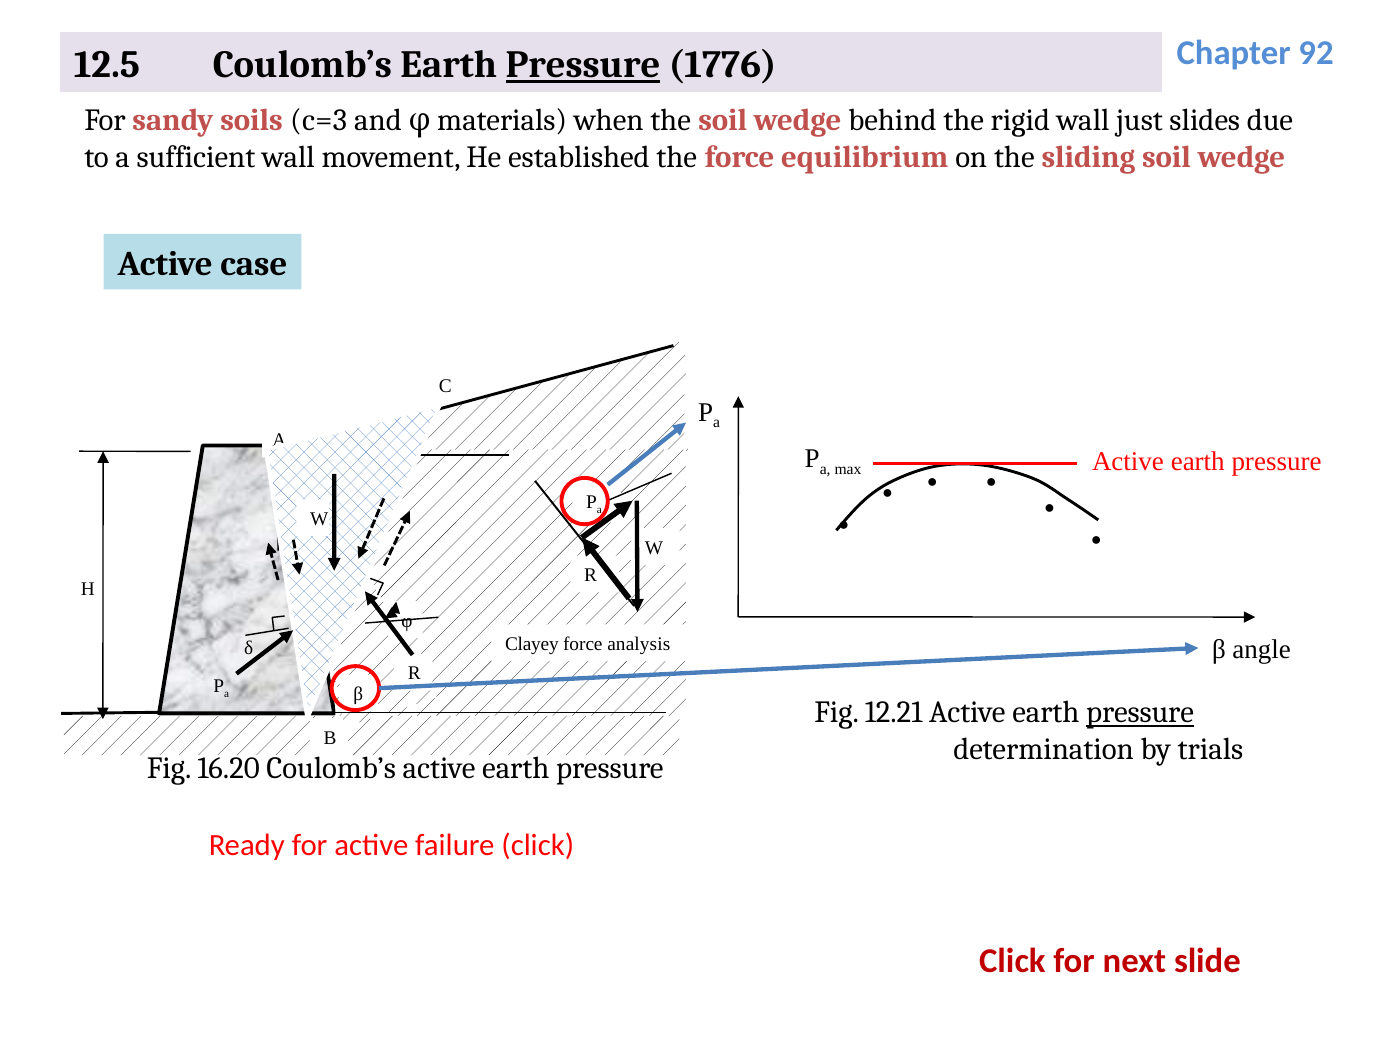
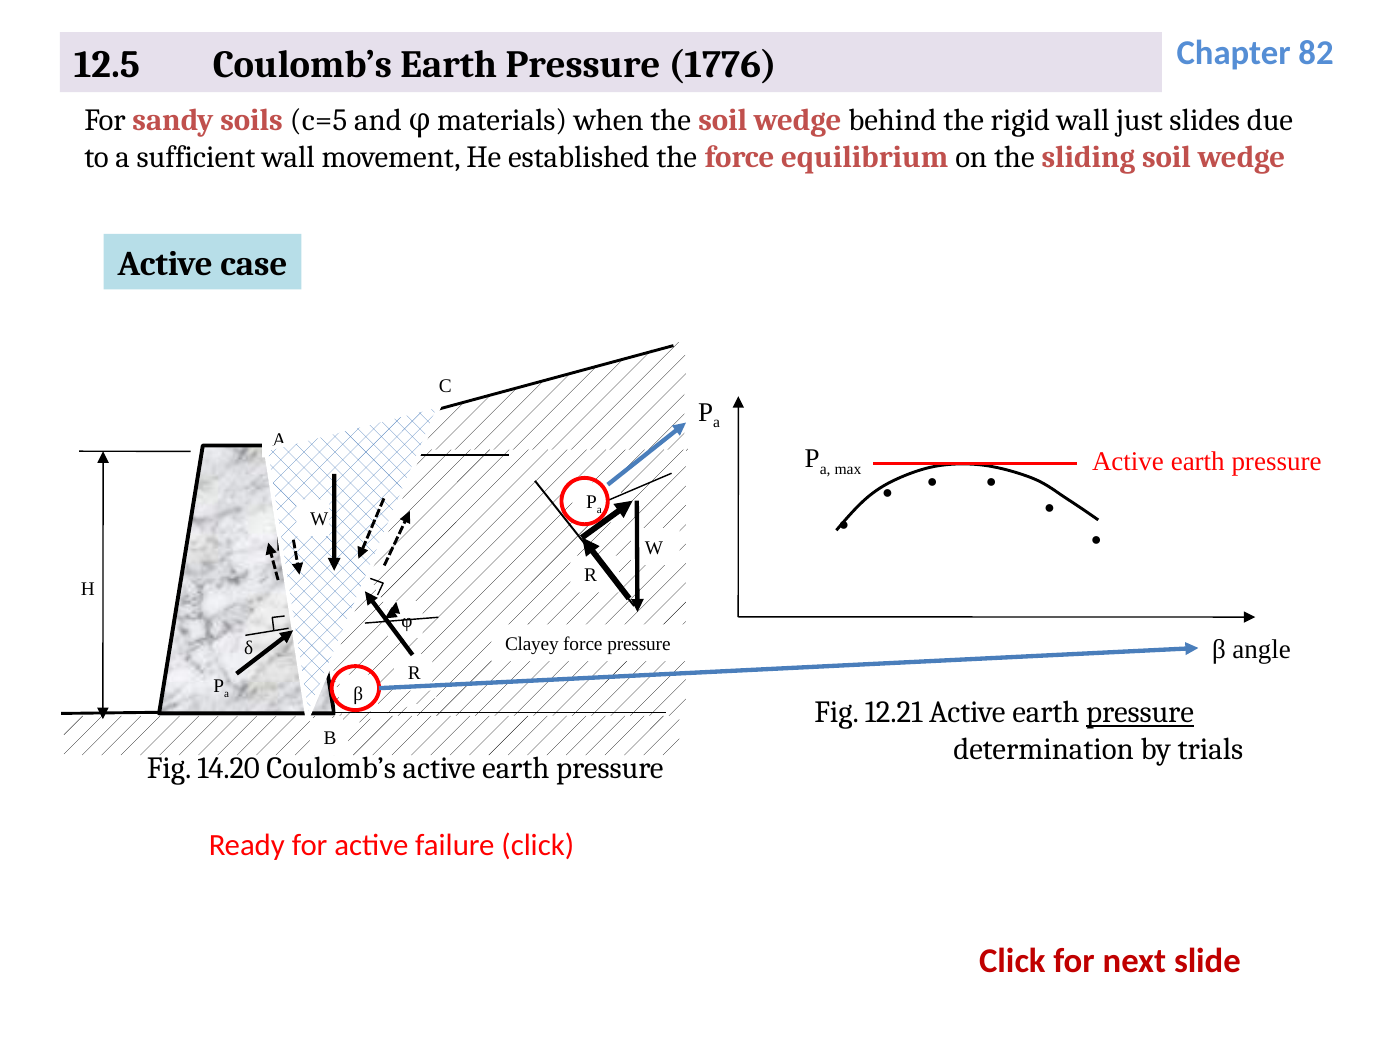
92: 92 -> 82
Pressure at (583, 65) underline: present -> none
c=3: c=3 -> c=5
force analysis: analysis -> pressure
16.20: 16.20 -> 14.20
